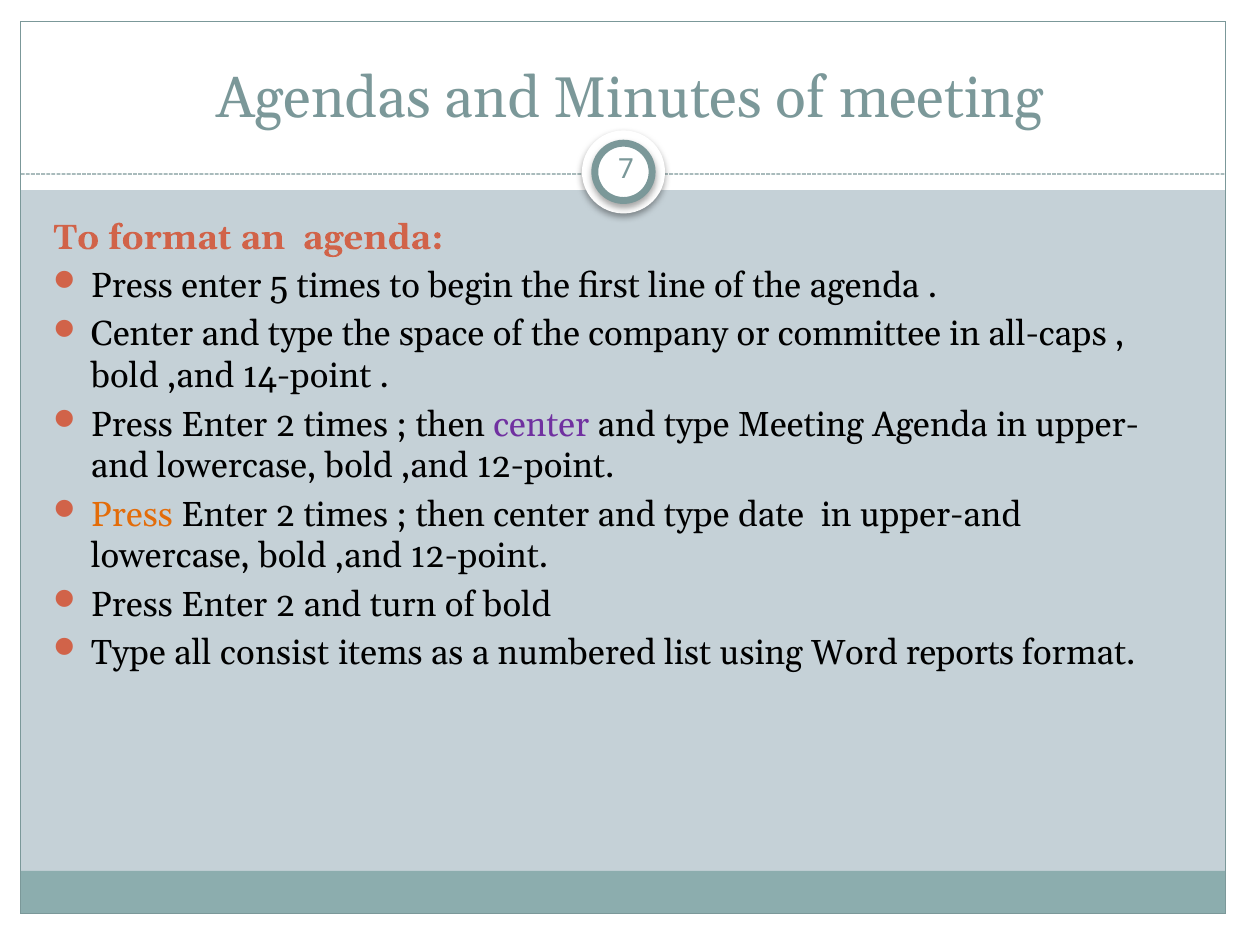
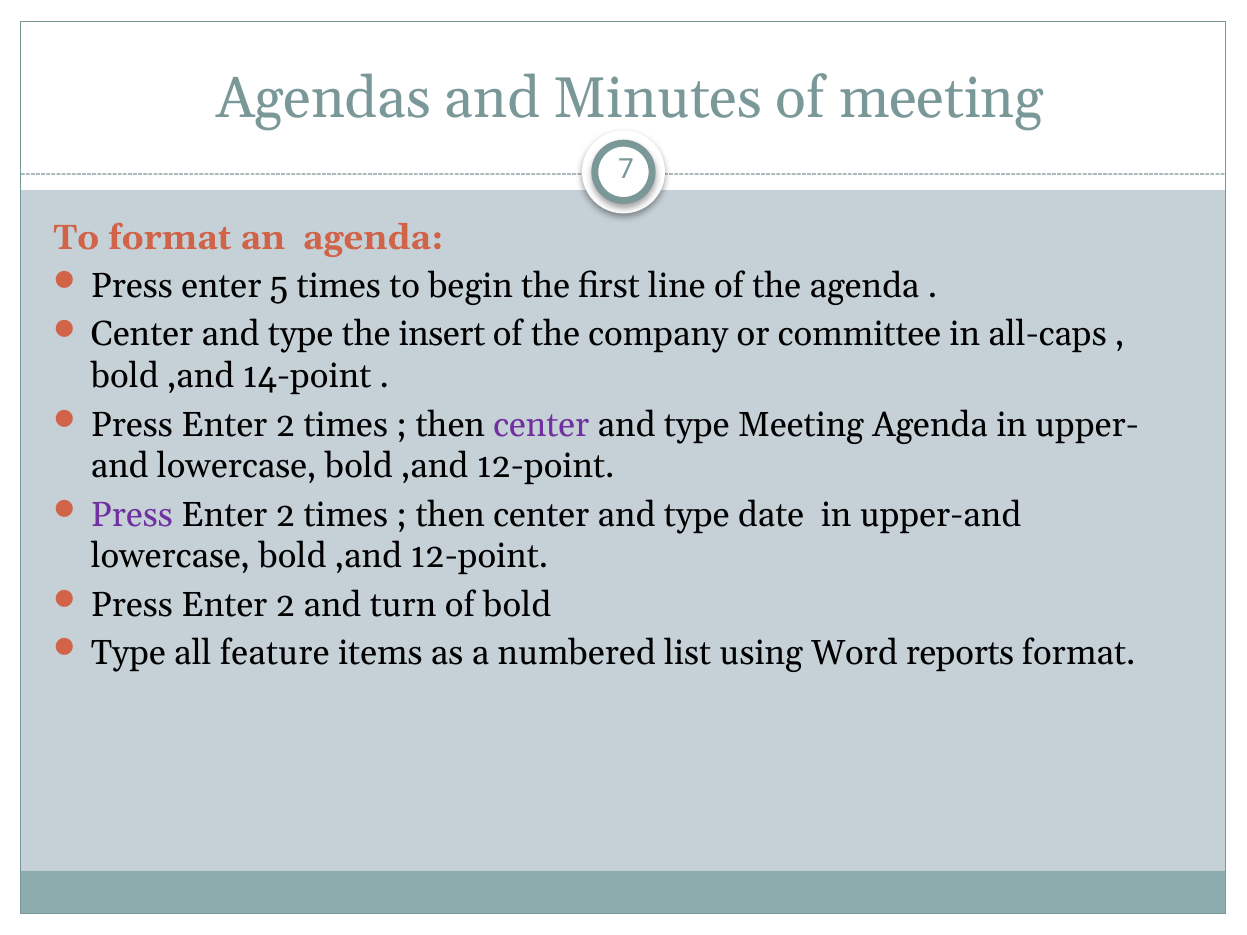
space: space -> insert
Press at (132, 515) colour: orange -> purple
consist: consist -> feature
